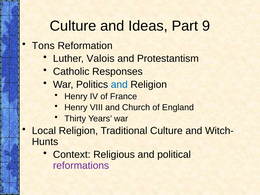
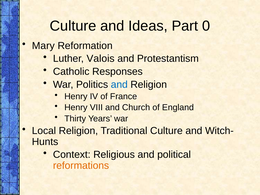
9: 9 -> 0
Tons: Tons -> Mary
reformations colour: purple -> orange
